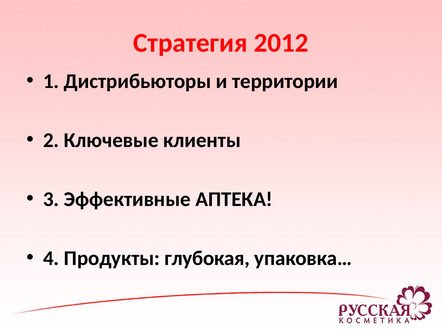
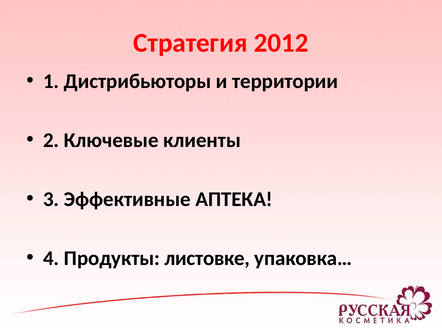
глубокая: глубокая -> листовке
